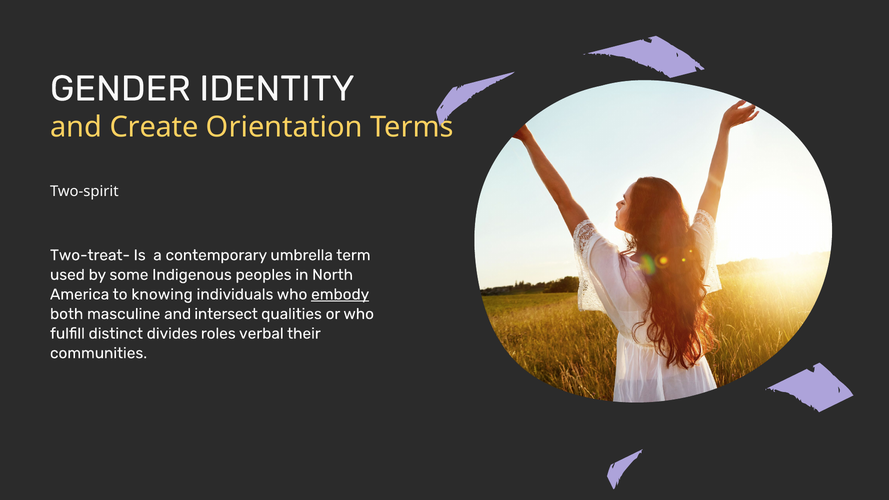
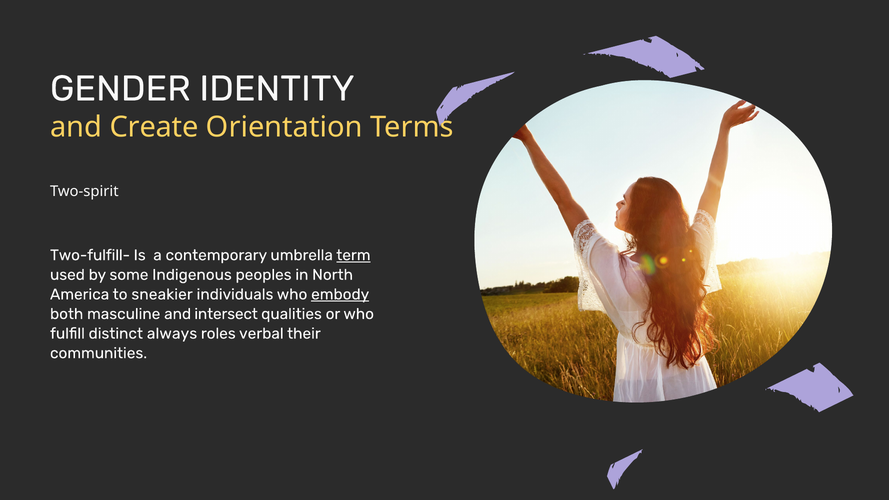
Two-treat-: Two-treat- -> Two-fulfill-
term underline: none -> present
knowing: knowing -> sneakier
divides: divides -> always
